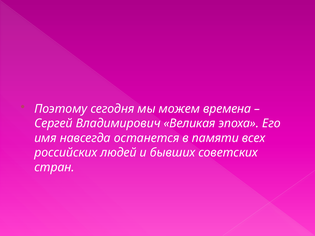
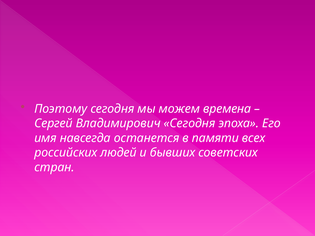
Владимирович Великая: Великая -> Сегодня
